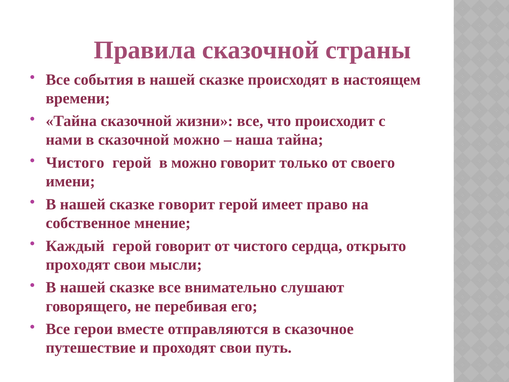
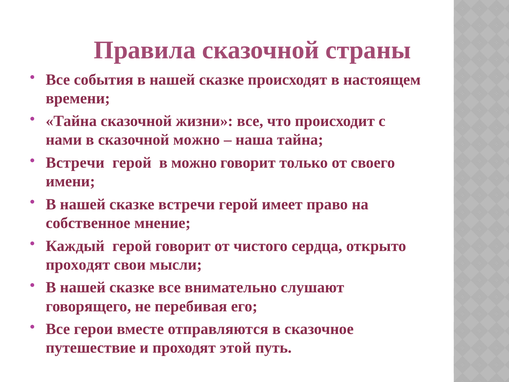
Чистого at (75, 163): Чистого -> Встречи
сказке говорит: говорит -> встречи
и проходят свои: свои -> этой
